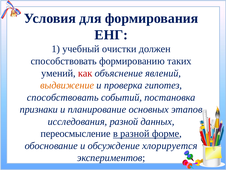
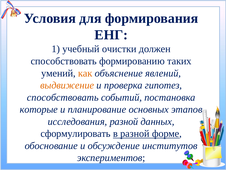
как colour: red -> orange
признаки: признаки -> которые
переосмысление: переосмысление -> сформулировать
хлорируется: хлорируется -> институтов
